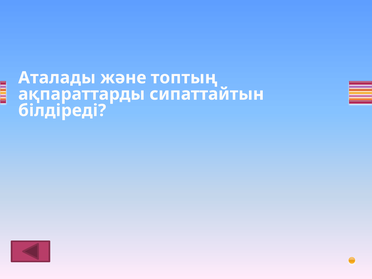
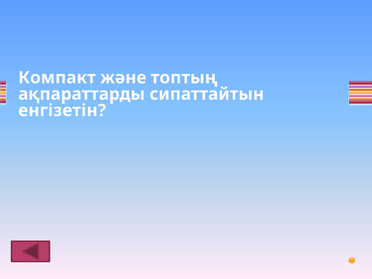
Аталады: Аталады -> Компакт
білдіреді: білдіреді -> енгізетін
